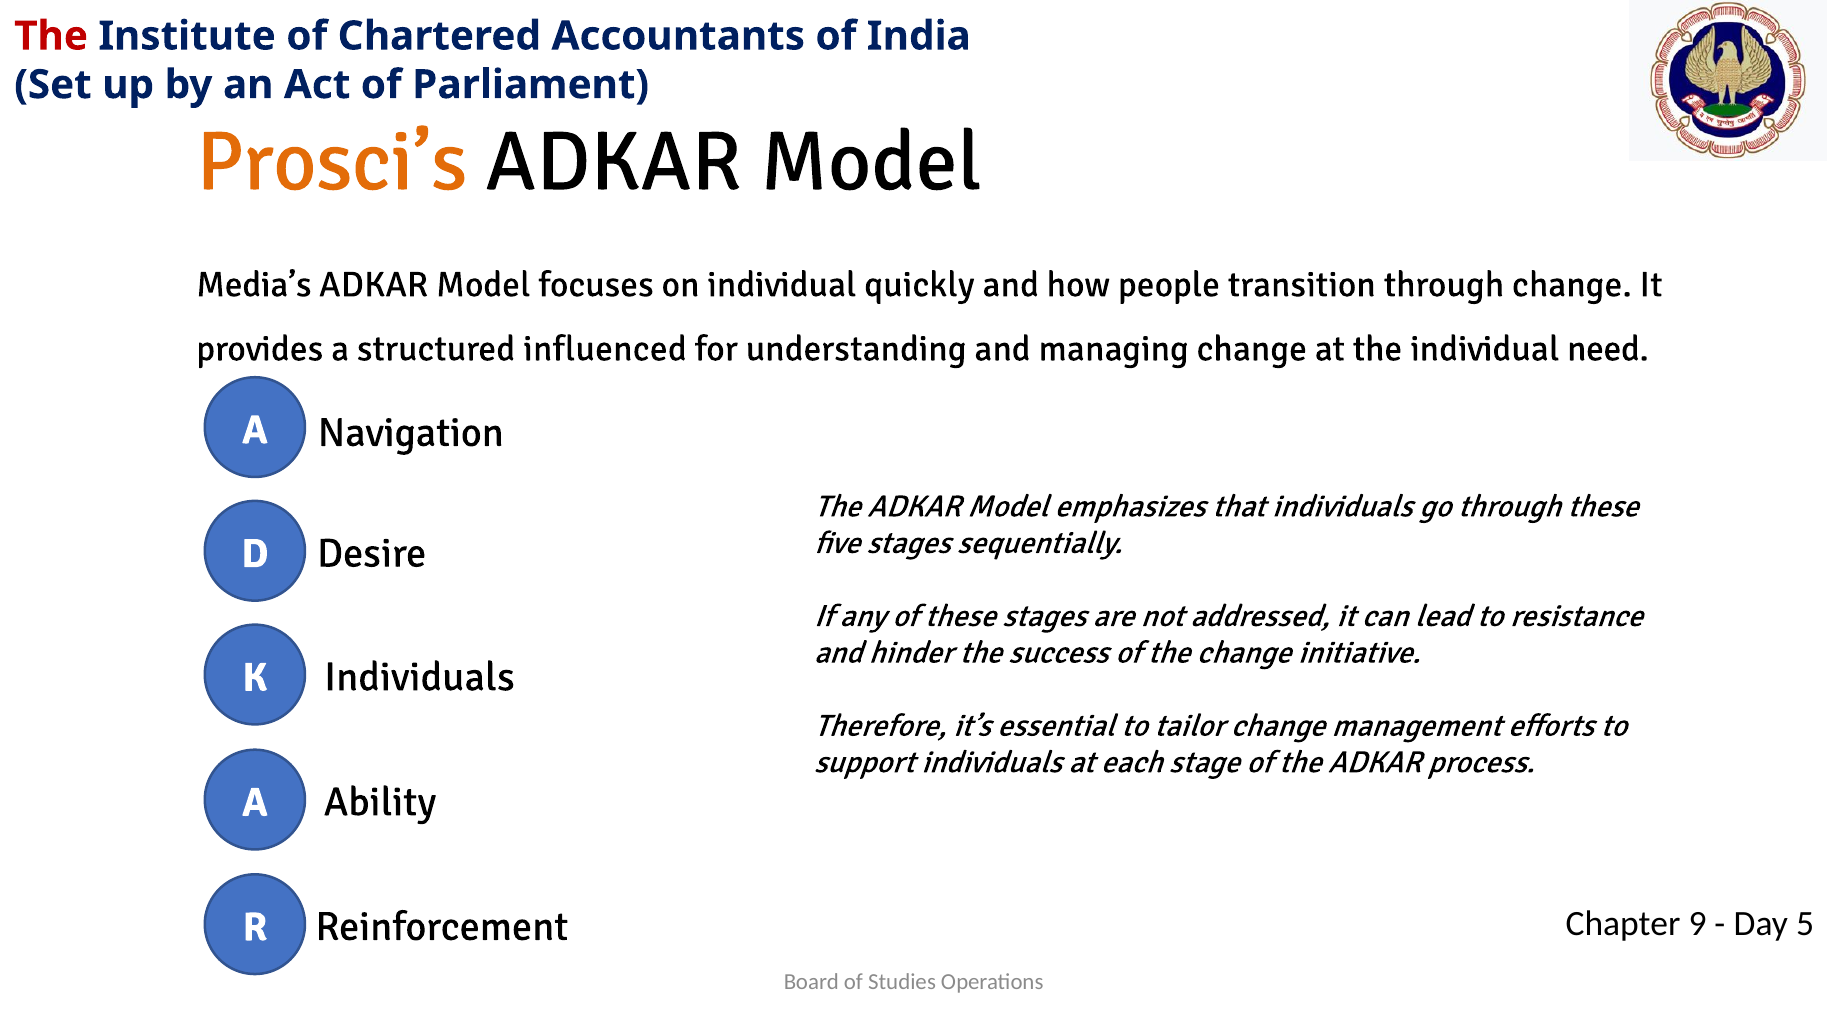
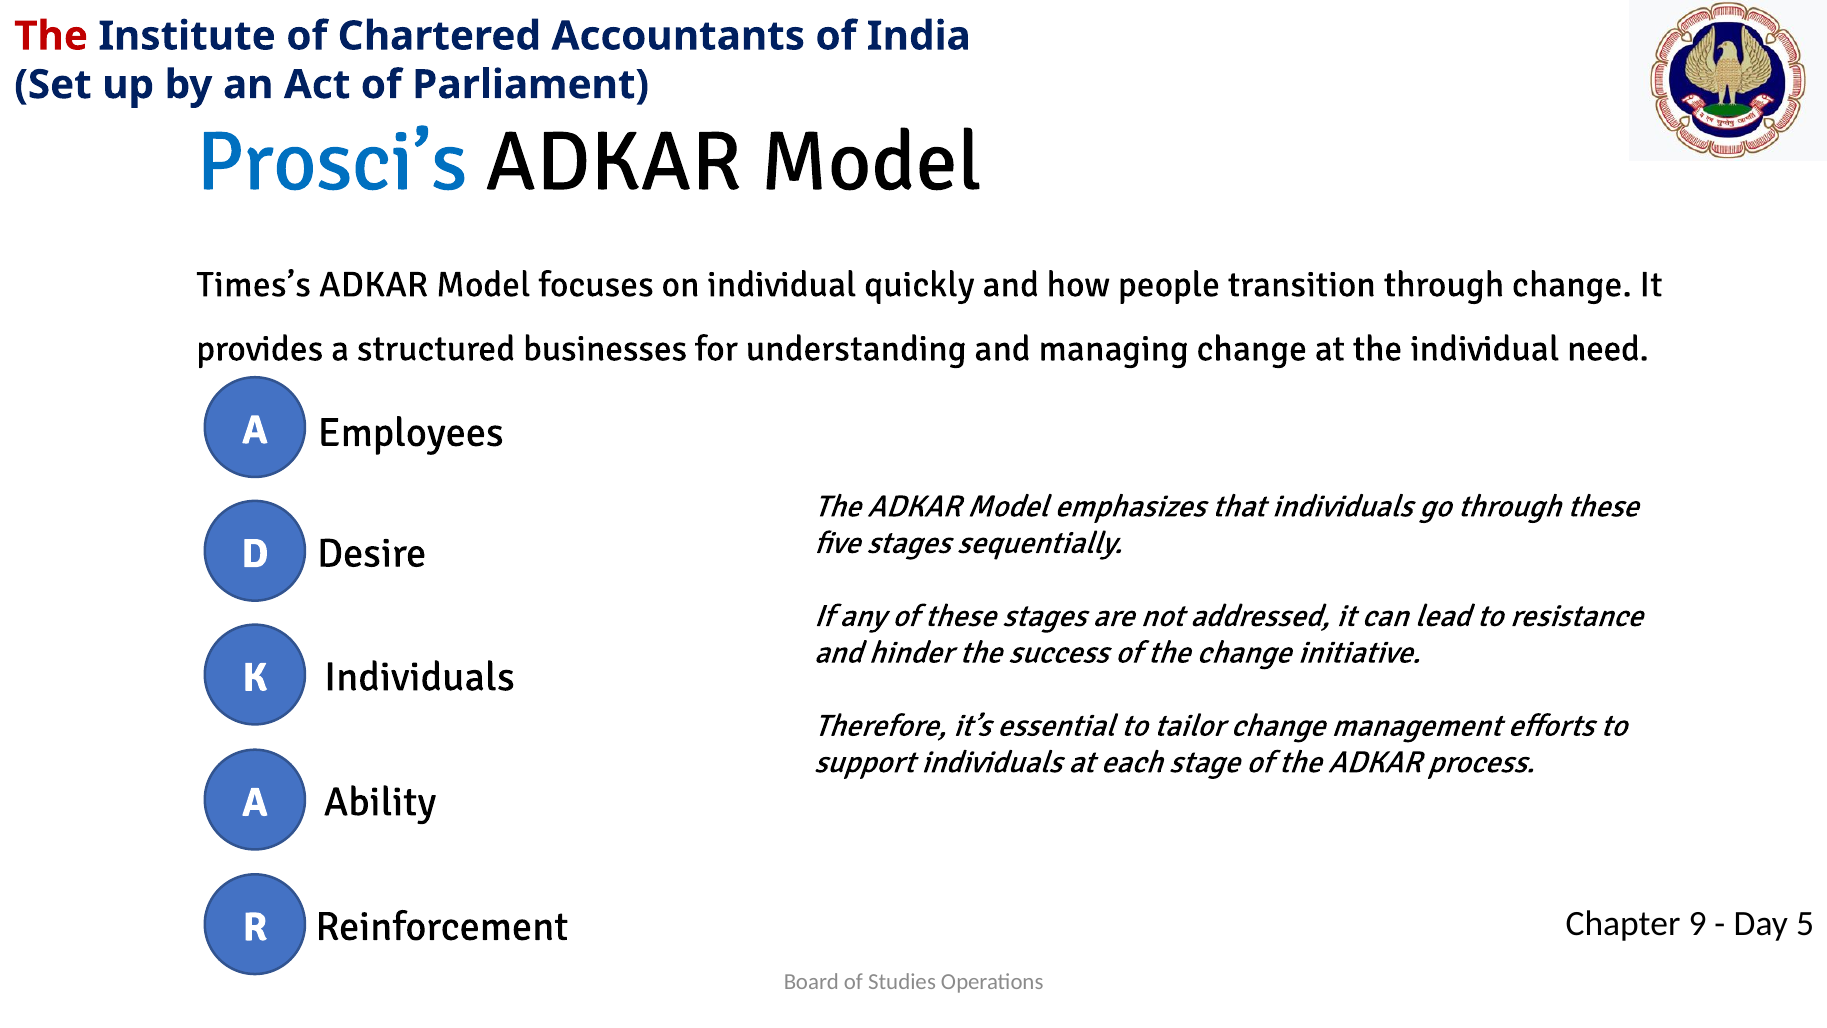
Prosci’s colour: orange -> blue
Media’s: Media’s -> Times’s
influenced: influenced -> businesses
Navigation: Navigation -> Employees
